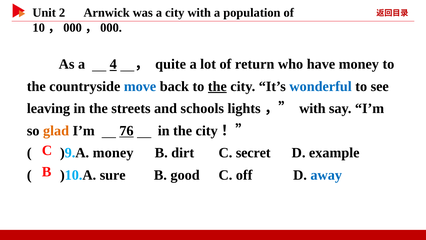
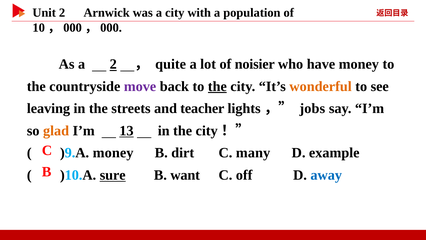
a 4: 4 -> 2
return: return -> noisier
move colour: blue -> purple
wonderful colour: blue -> orange
schools: schools -> teacher
with at (312, 108): with -> jobs
76: 76 -> 13
secret: secret -> many
sure underline: none -> present
good: good -> want
